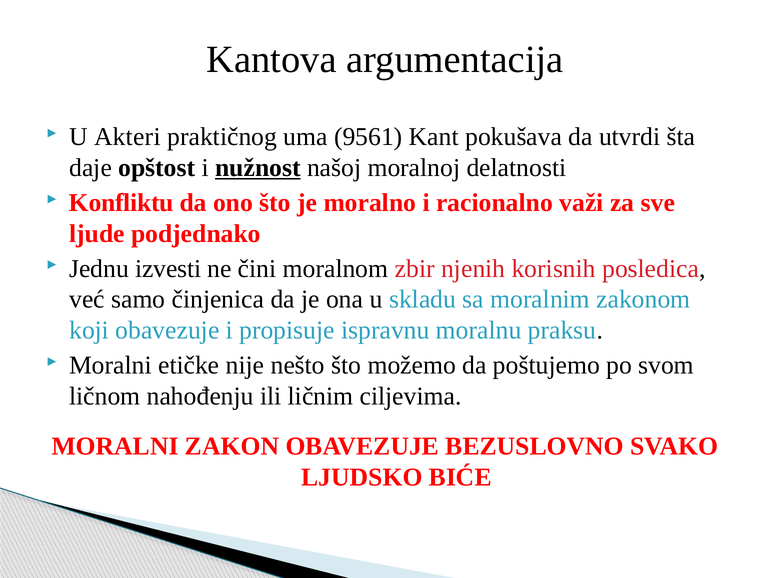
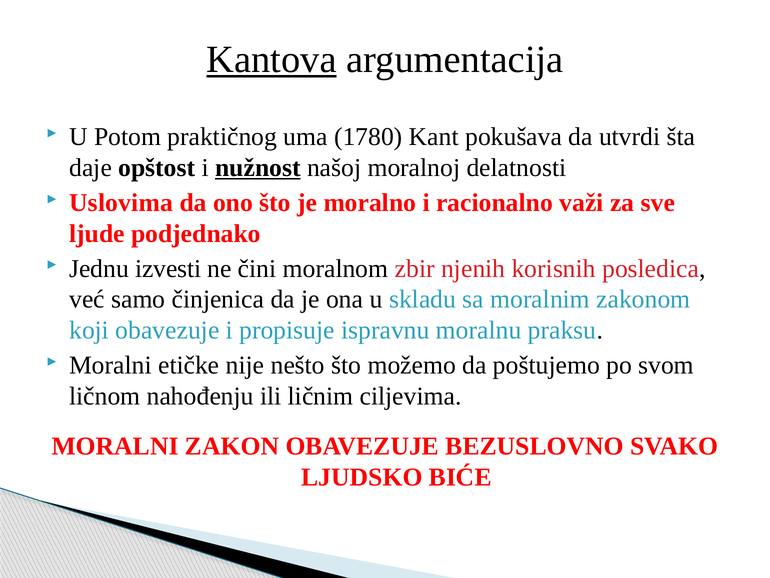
Kantova underline: none -> present
Akteri: Akteri -> Potom
9561: 9561 -> 1780
Konfliktu: Konfliktu -> Uslovima
